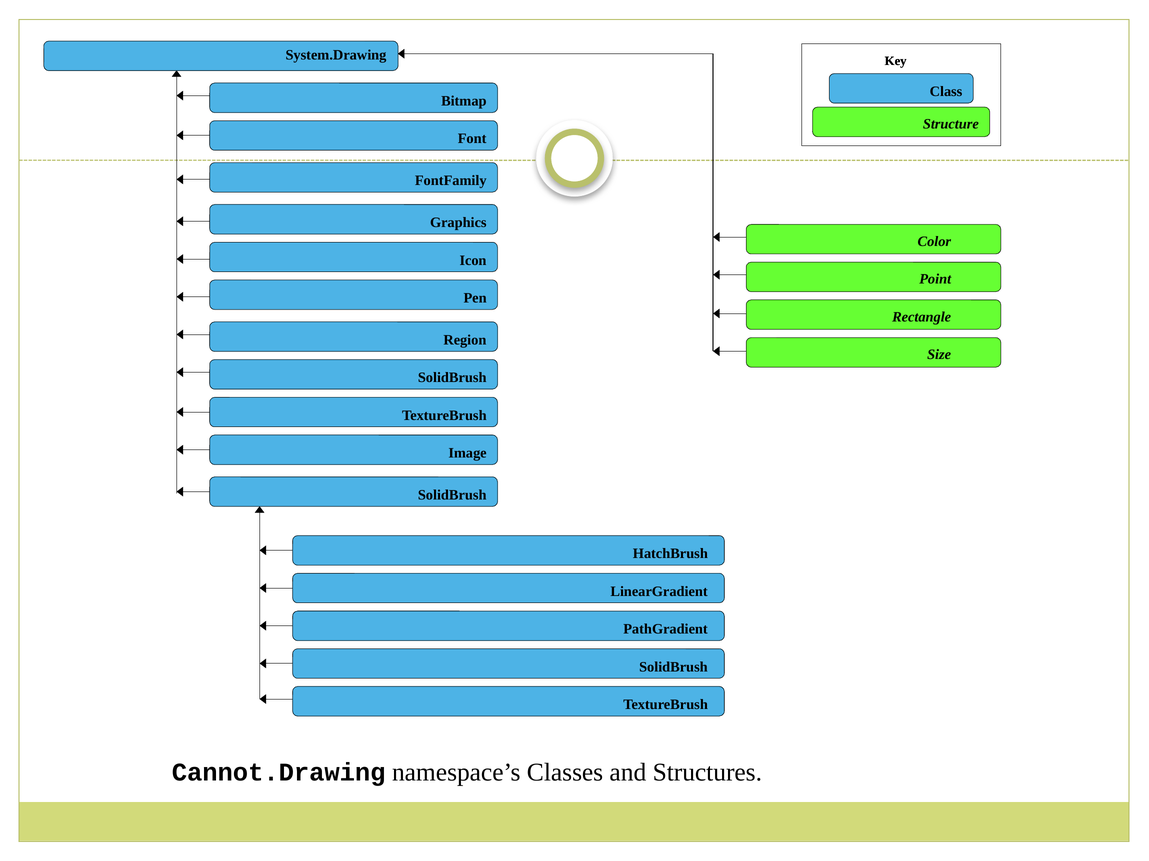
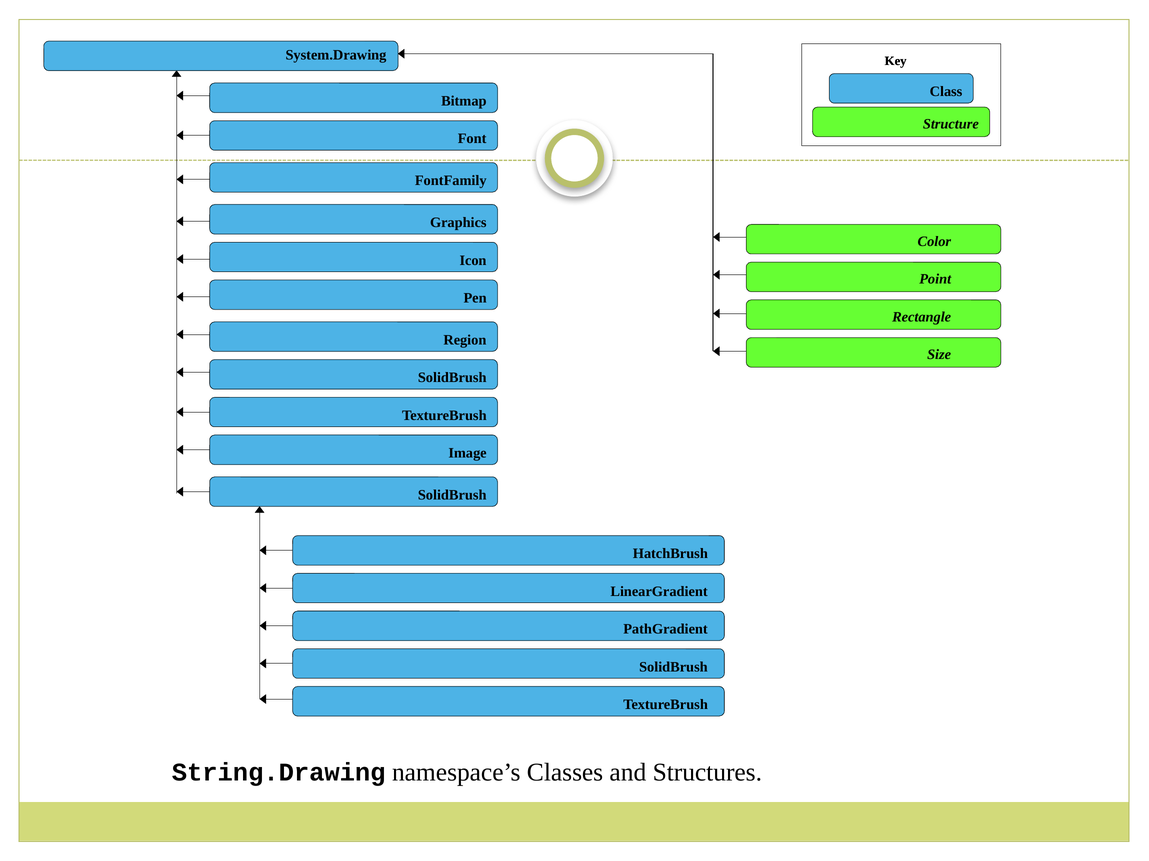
Cannot.Drawing: Cannot.Drawing -> String.Drawing
